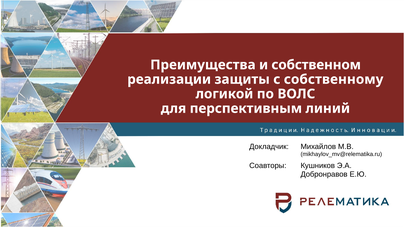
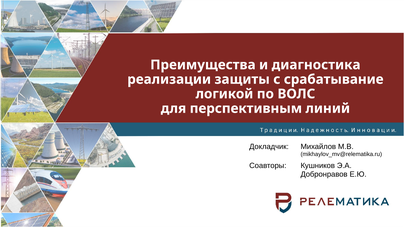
собственном: собственном -> диагностика
собственному: собственному -> срабатывание
